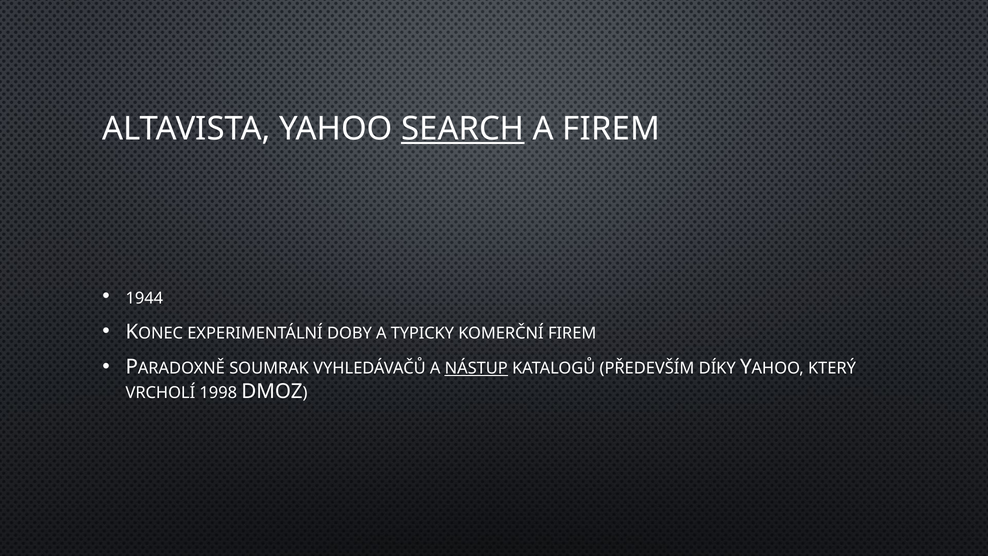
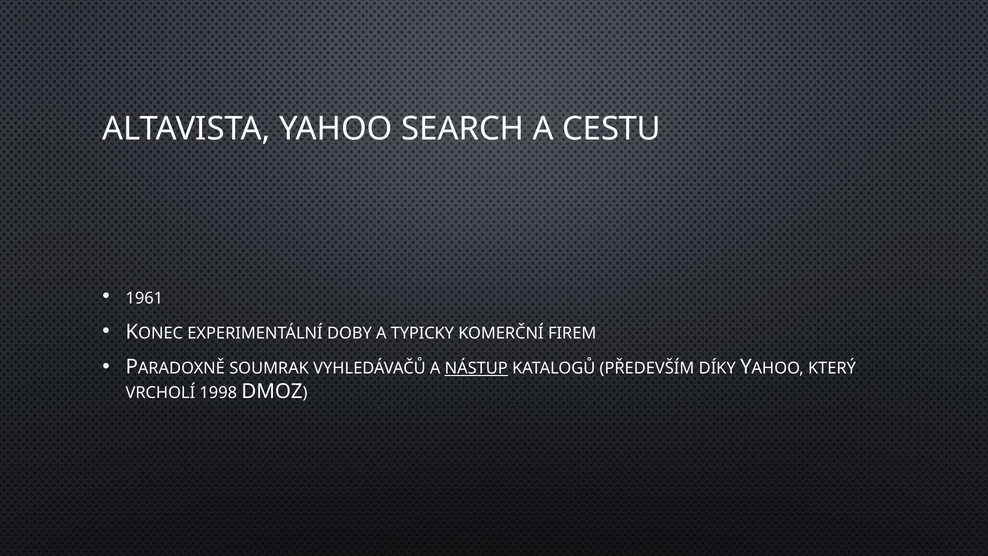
SEARCH underline: present -> none
A FIREM: FIREM -> CESTU
1944: 1944 -> 1961
